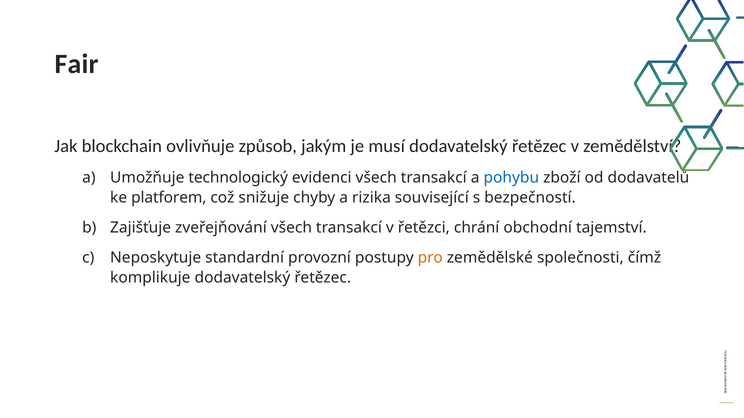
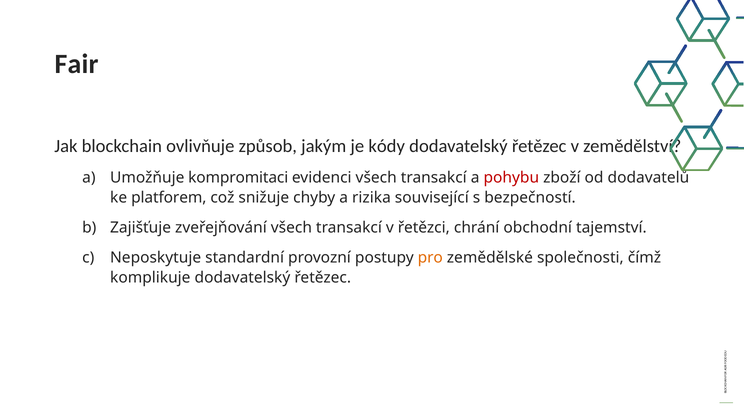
musí: musí -> kódy
technologický: technologický -> kompromitaci
pohybu colour: blue -> red
